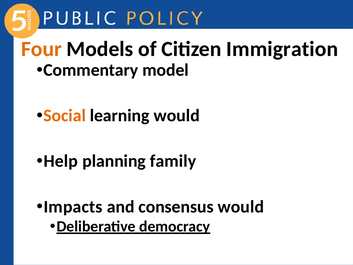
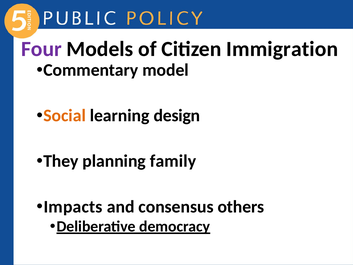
Four colour: orange -> purple
learning would: would -> design
Help: Help -> They
consensus would: would -> others
